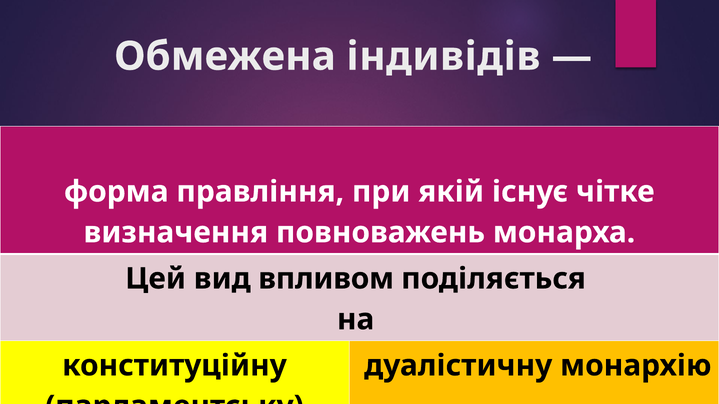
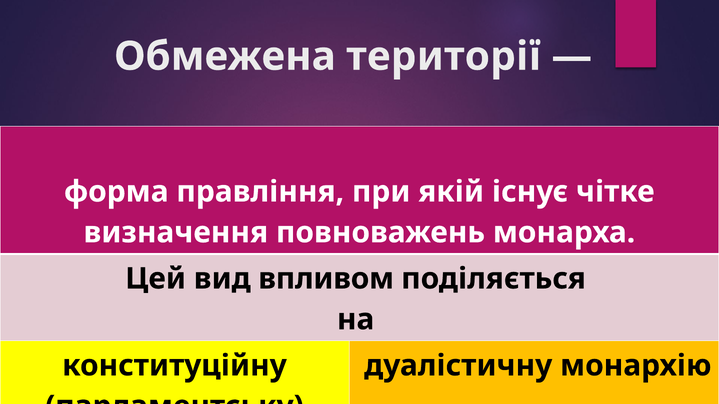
індивідів: індивідів -> території
